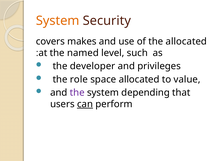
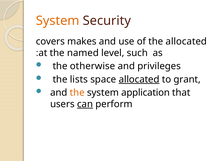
developer: developer -> otherwise
role: role -> lists
allocated at (139, 80) underline: none -> present
value: value -> grant
the at (77, 93) colour: purple -> orange
depending: depending -> application
